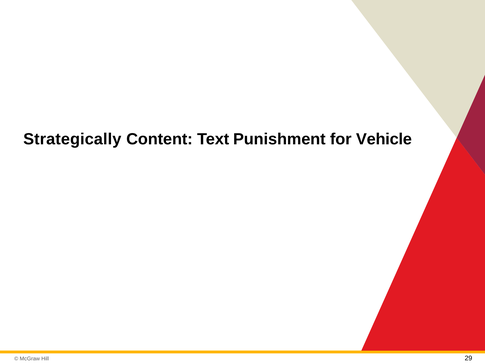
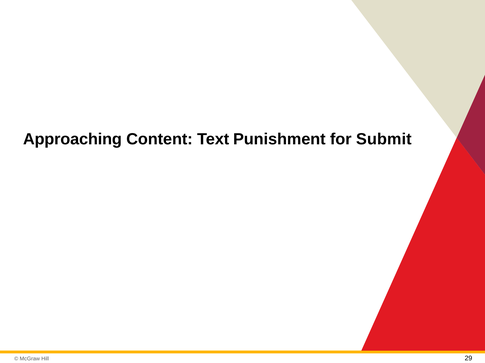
Strategically: Strategically -> Approaching
Vehicle: Vehicle -> Submit
